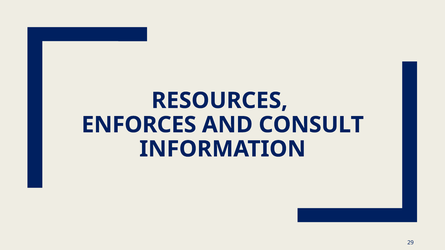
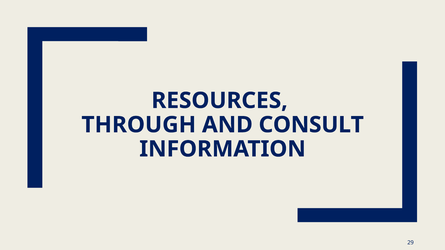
ENFORCES: ENFORCES -> THROUGH
